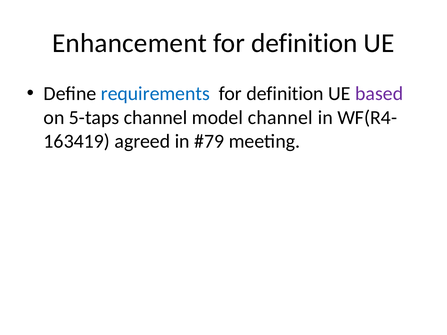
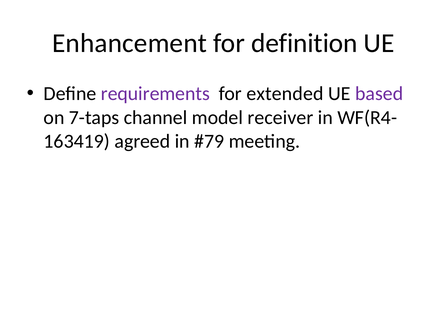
requirements colour: blue -> purple
definition at (285, 94): definition -> extended
5-taps: 5-taps -> 7-taps
model channel: channel -> receiver
